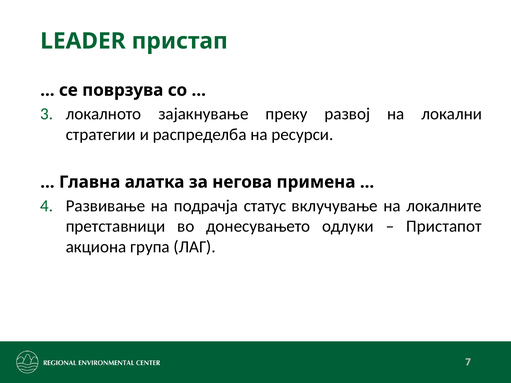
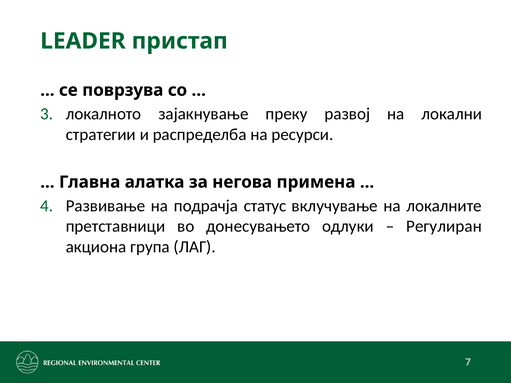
Пристапот: Пристапот -> Регулиран
